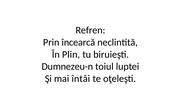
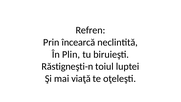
Dumnezeu-n: Dumnezeu-n -> Răstigneşti-n
întâi: întâi -> viaţă
